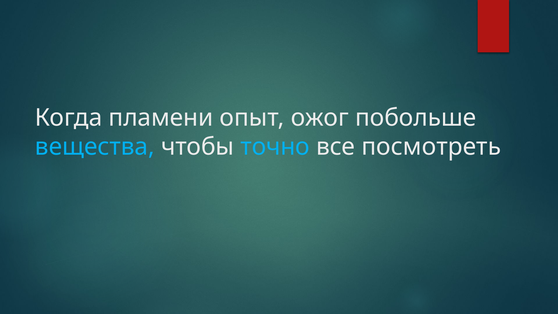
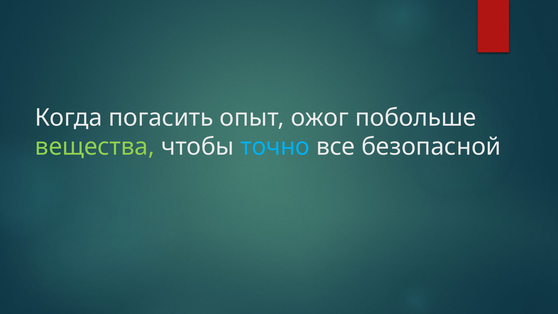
пламени: пламени -> погасить
вещества colour: light blue -> light green
посмотреть: посмотреть -> безопасной
